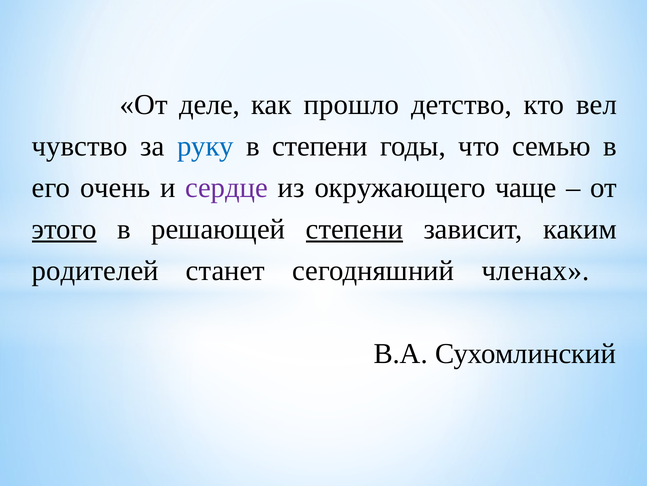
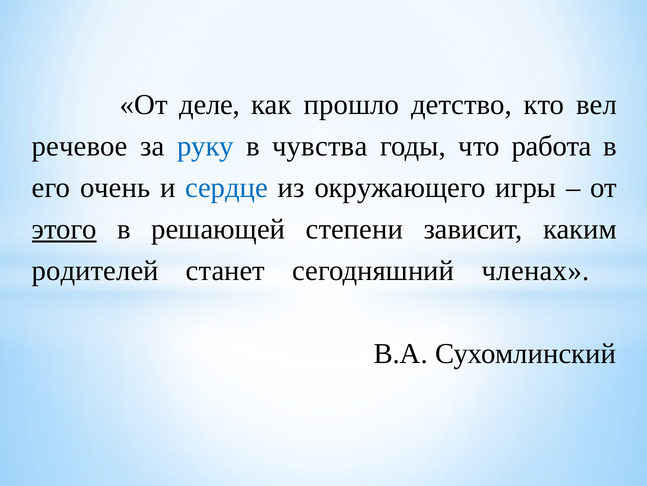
чувство: чувство -> речевое
в степени: степени -> чувства
семью: семью -> работа
сердце colour: purple -> blue
чаще: чаще -> игры
степени at (354, 229) underline: present -> none
